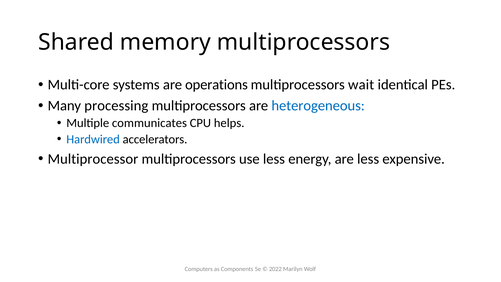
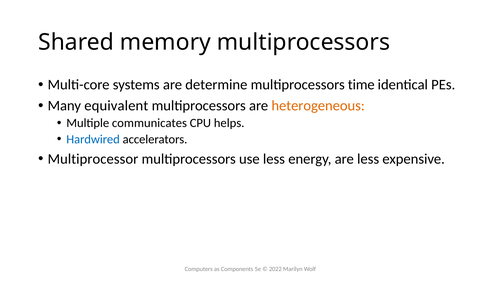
operations: operations -> determine
wait: wait -> time
processing: processing -> equivalent
heterogeneous colour: blue -> orange
